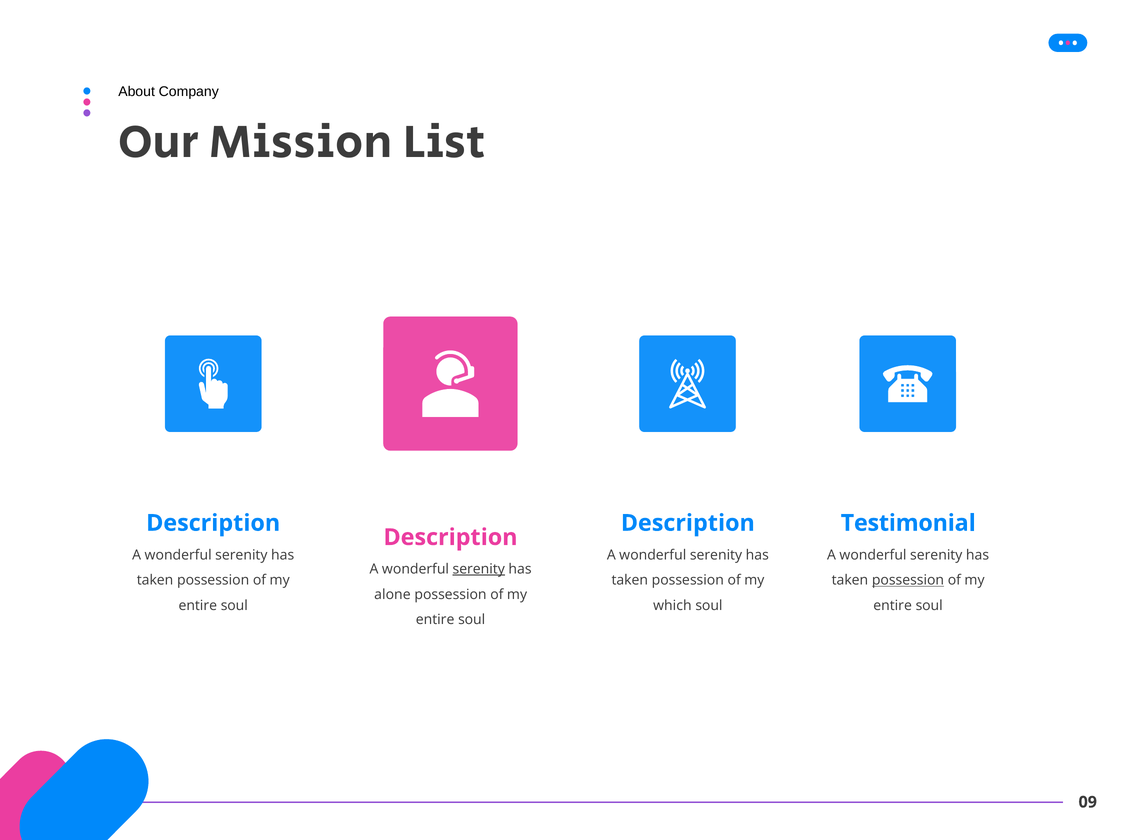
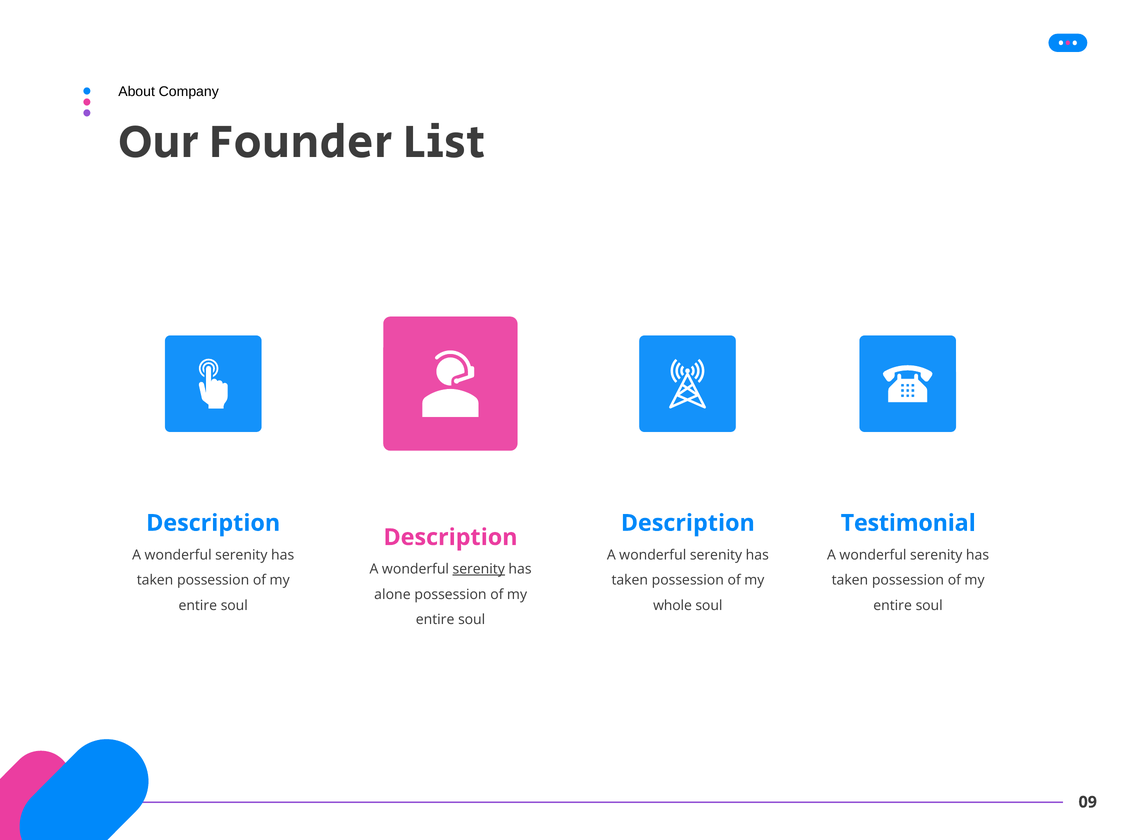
Mission: Mission -> Founder
possession at (908, 581) underline: present -> none
which: which -> whole
